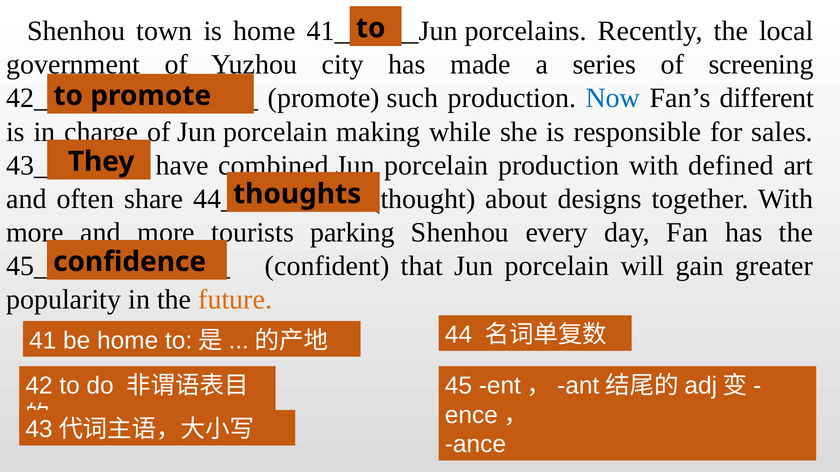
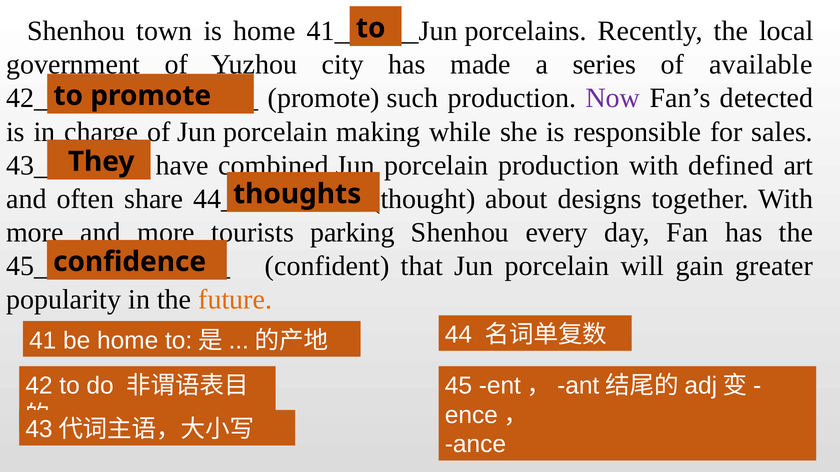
screening: screening -> available
Now colour: blue -> purple
different: different -> detected
